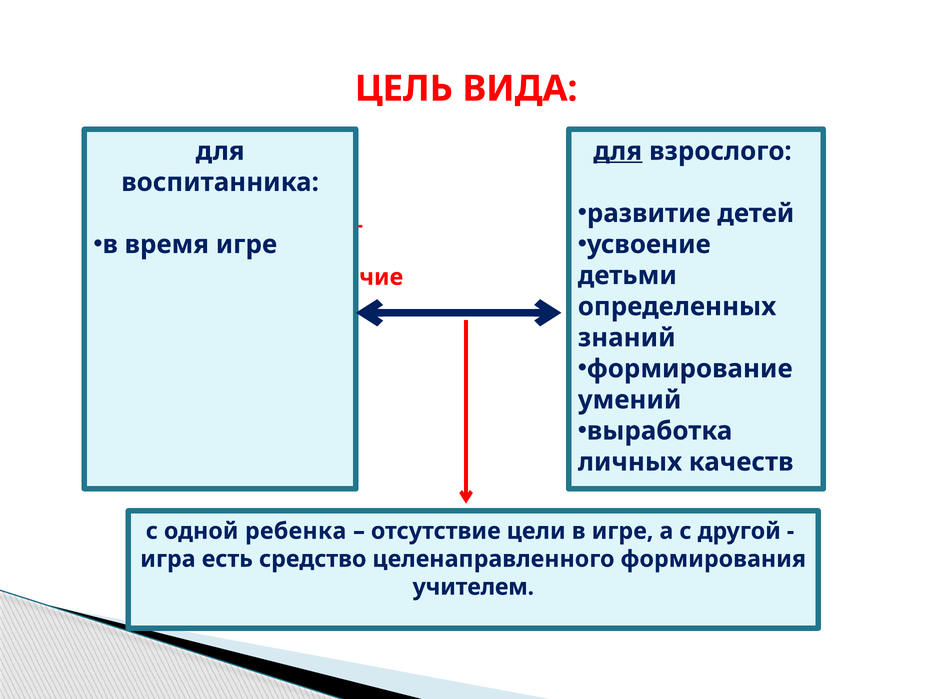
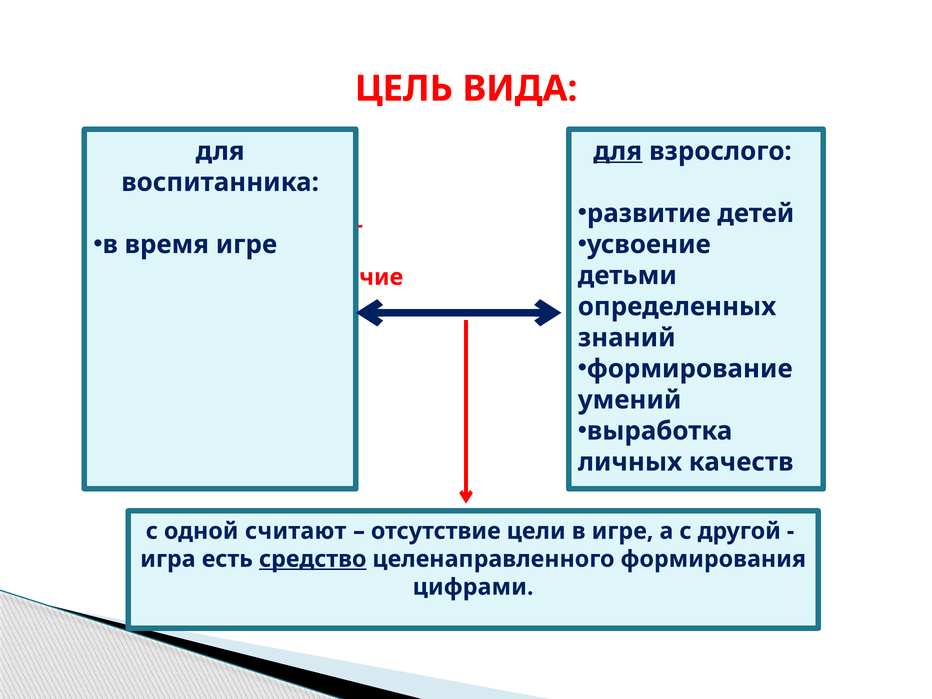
ребенка: ребенка -> считают
средство underline: none -> present
учителем: учителем -> цифрами
